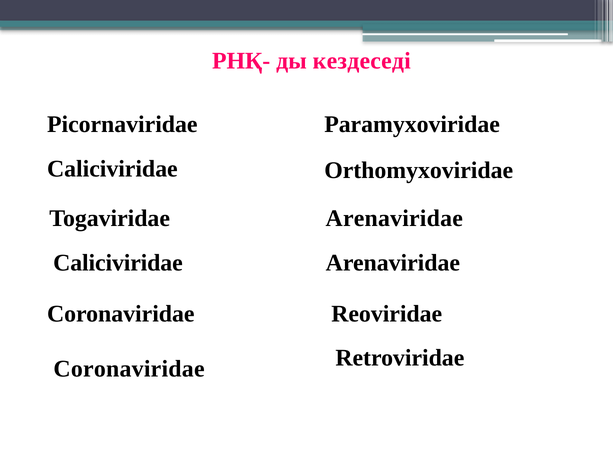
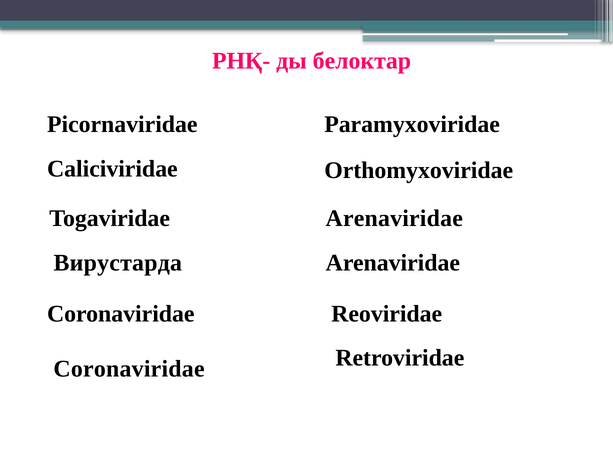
кездеседі: кездеседі -> белоктар
Caliciviridae at (118, 263): Caliciviridae -> Вирустарда
